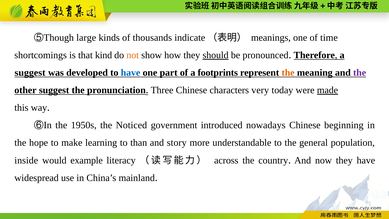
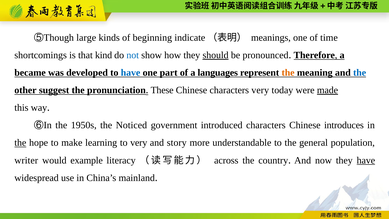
thousands: thousands -> beginning
not colour: orange -> blue
suggest at (30, 73): suggest -> became
footprints: footprints -> languages
the at (360, 73) colour: purple -> blue
Three: Three -> These
introduced nowadays: nowadays -> characters
beginning: beginning -> introduces
the at (20, 143) underline: none -> present
to than: than -> very
inside: inside -> writer
have at (366, 160) underline: none -> present
